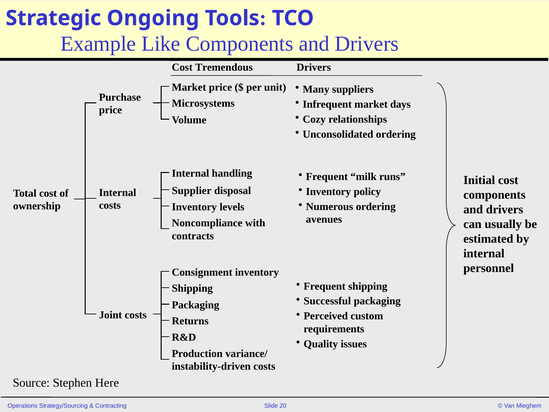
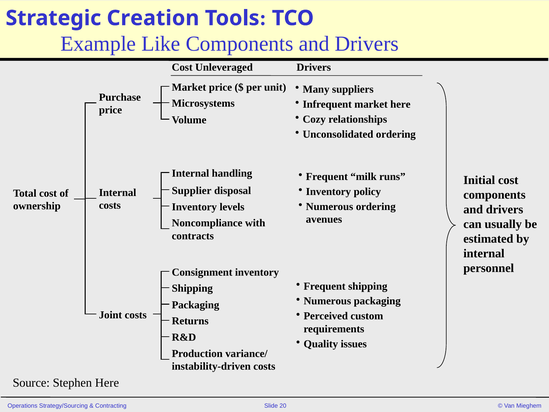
Ongoing: Ongoing -> Creation
Tremendous: Tremendous -> Unleveraged
market days: days -> here
Successful at (327, 301): Successful -> Numerous
